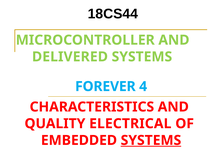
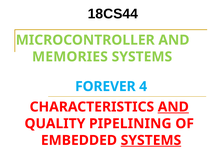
DELIVERED: DELIVERED -> MEMORIES
AND at (173, 107) underline: none -> present
ELECTRICAL: ELECTRICAL -> PIPELINING
